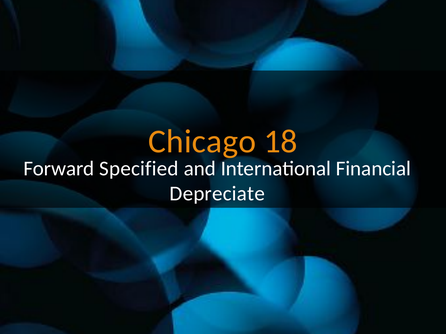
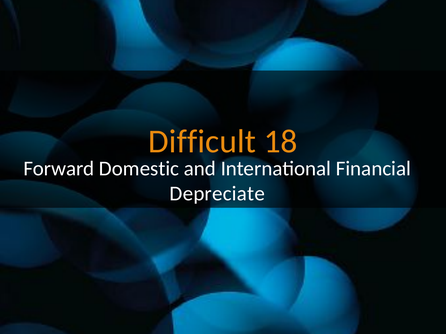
Chicago: Chicago -> Difficult
Specified: Specified -> Domestic
